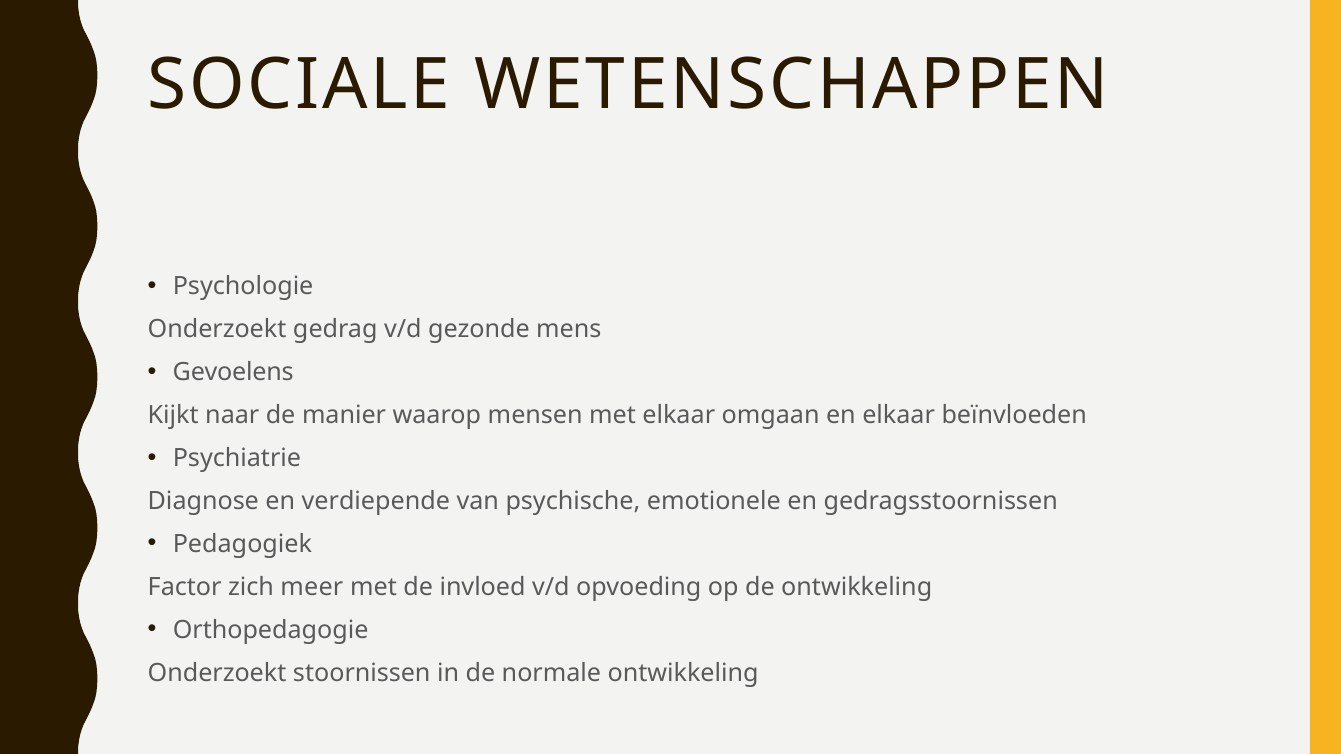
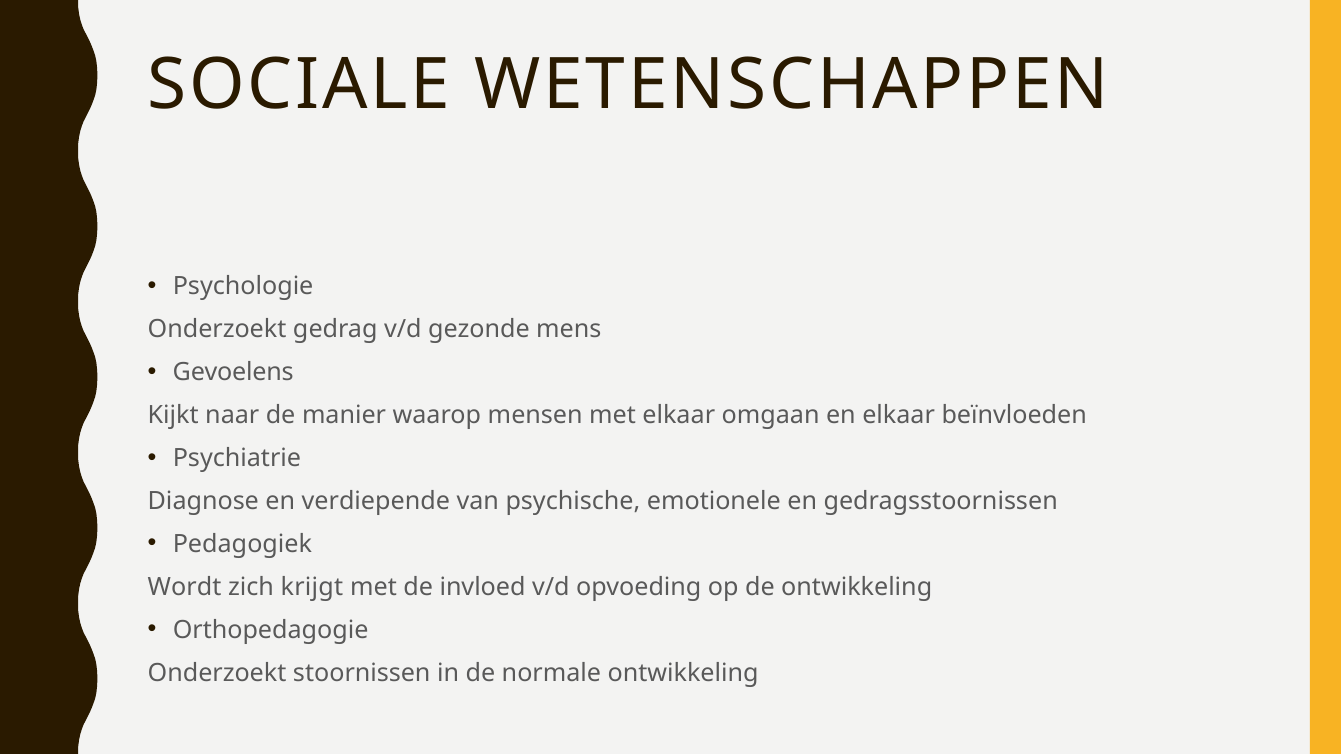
Factor: Factor -> Wordt
meer: meer -> krijgt
